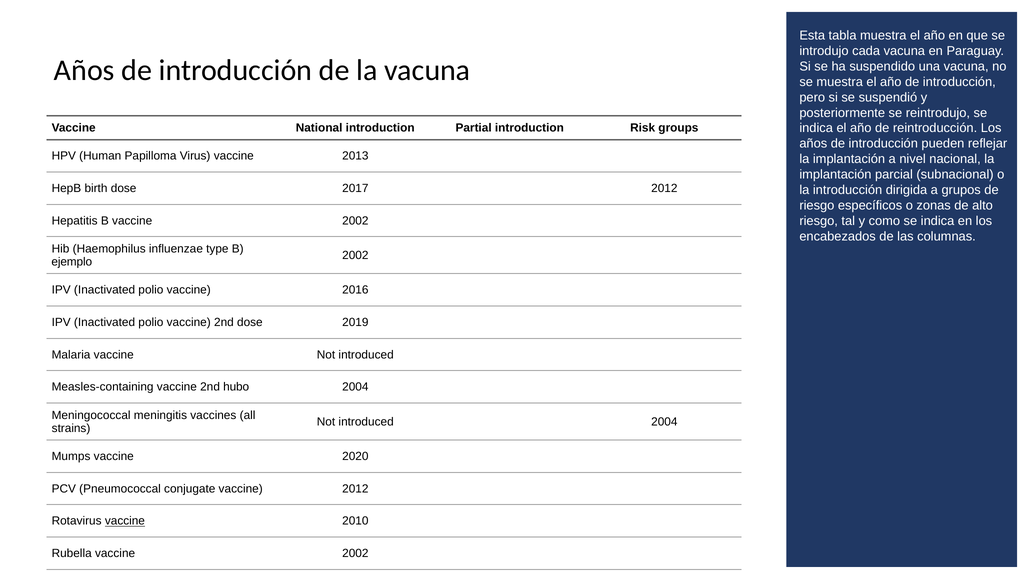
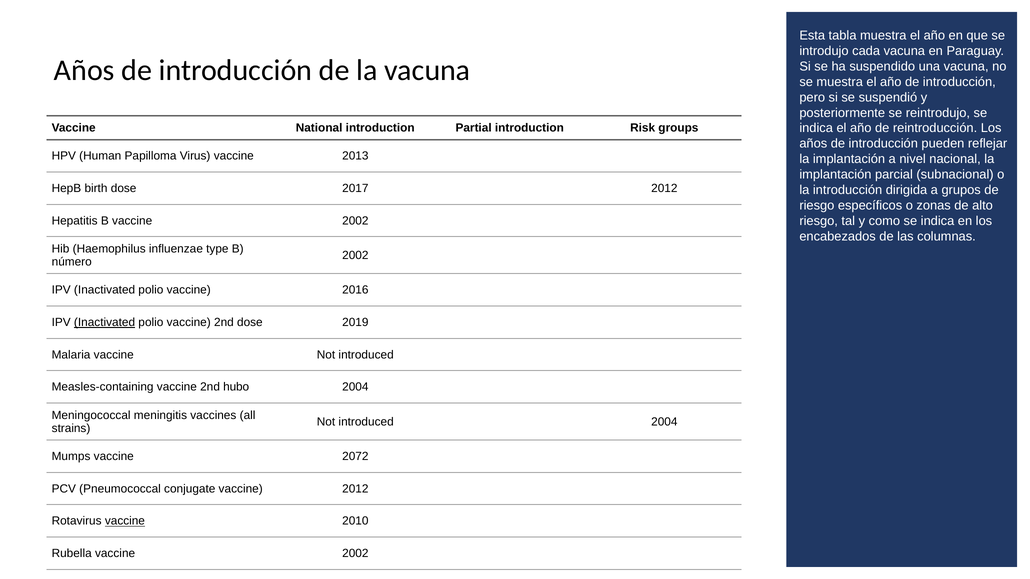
ejemplo: ejemplo -> número
Inactivated at (105, 323) underline: none -> present
2020: 2020 -> 2072
